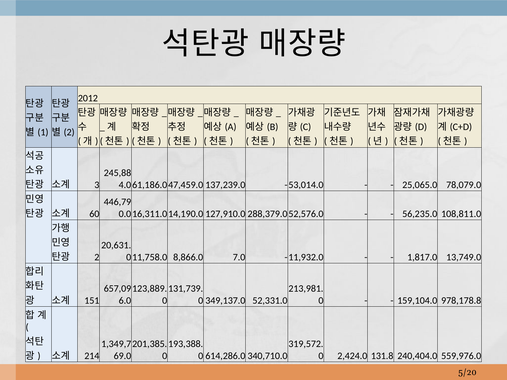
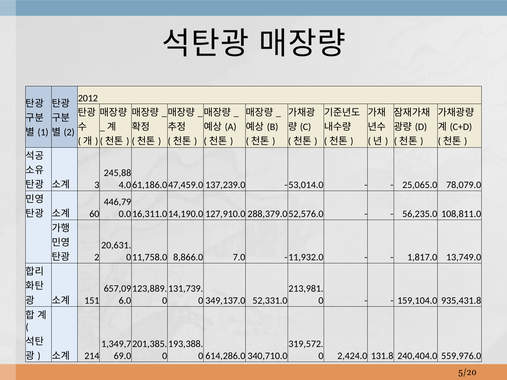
978,178.8: 978,178.8 -> 935,431.8
